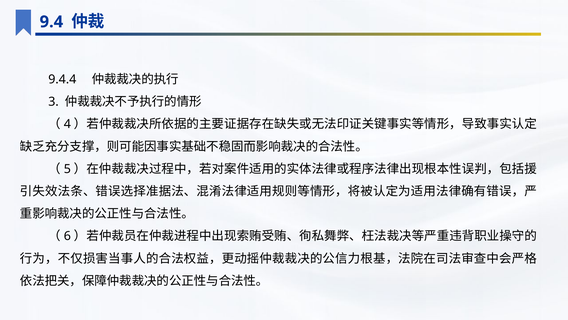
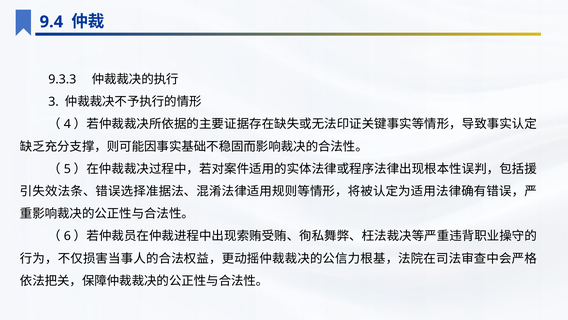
9.4.4: 9.4.4 -> 9.3.3
